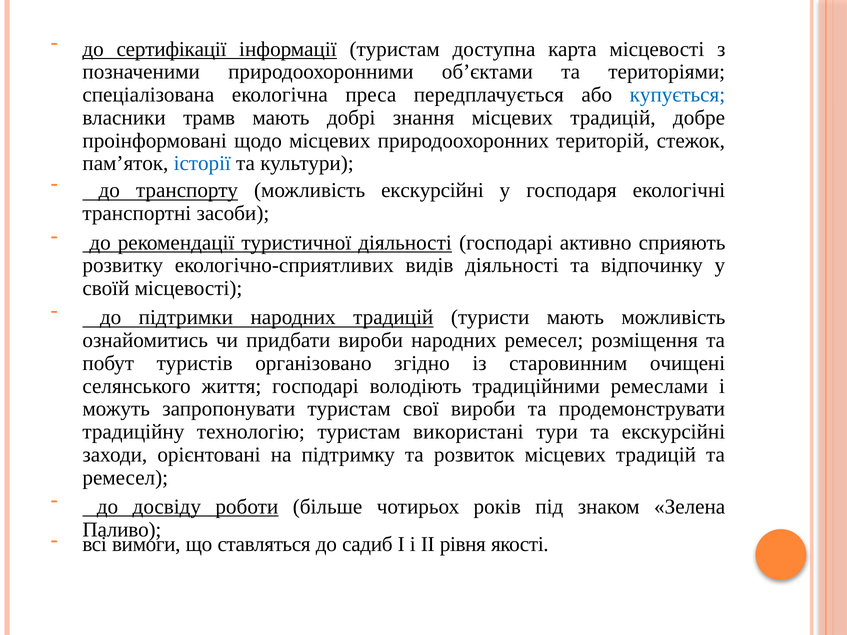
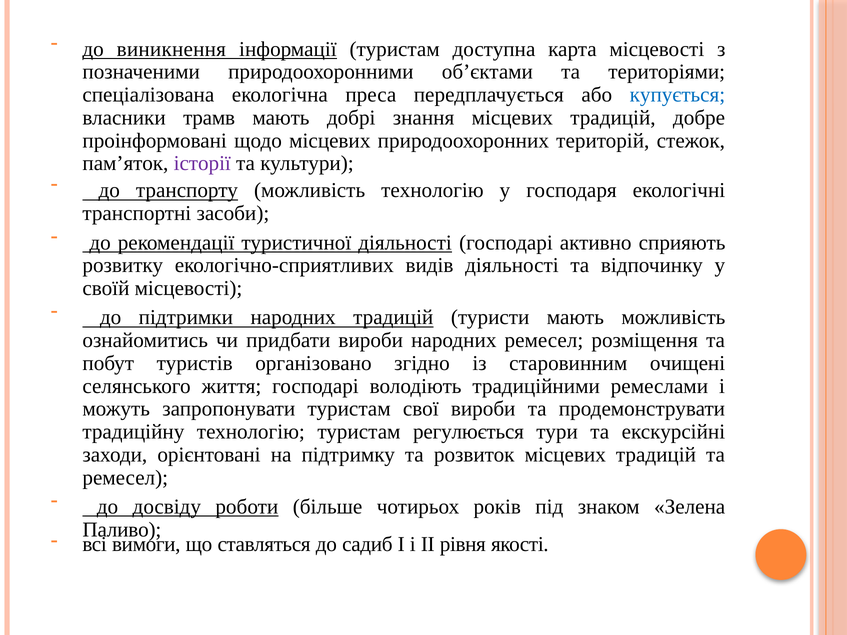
сертифікації: сертифікації -> виникнення
історії colour: blue -> purple
можливість екскурсійні: екскурсійні -> технологію
використані: використані -> регулюється
